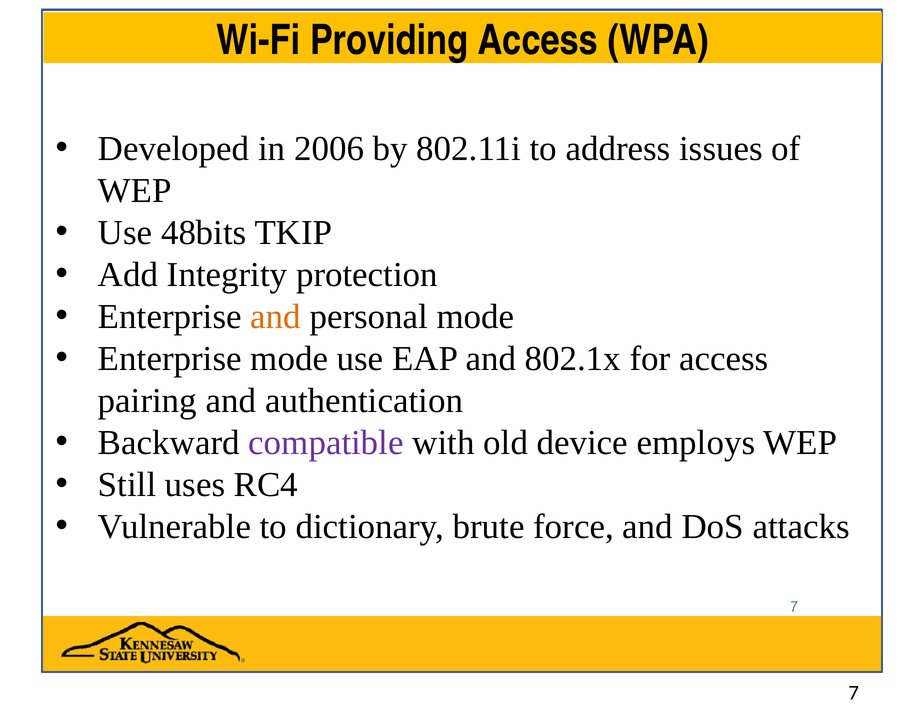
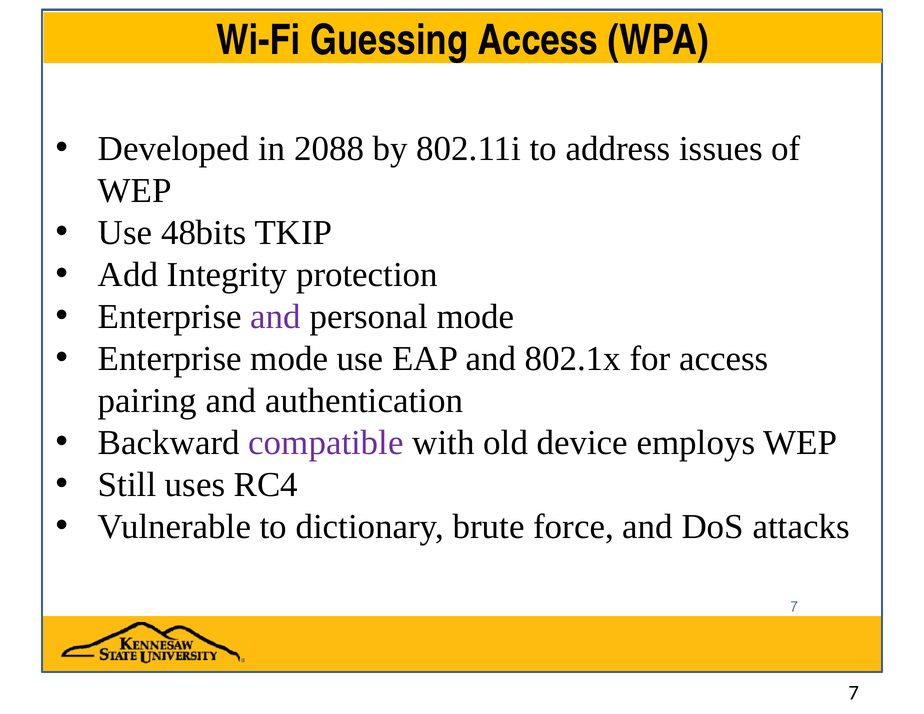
Providing: Providing -> Guessing
2006: 2006 -> 2088
and at (276, 317) colour: orange -> purple
